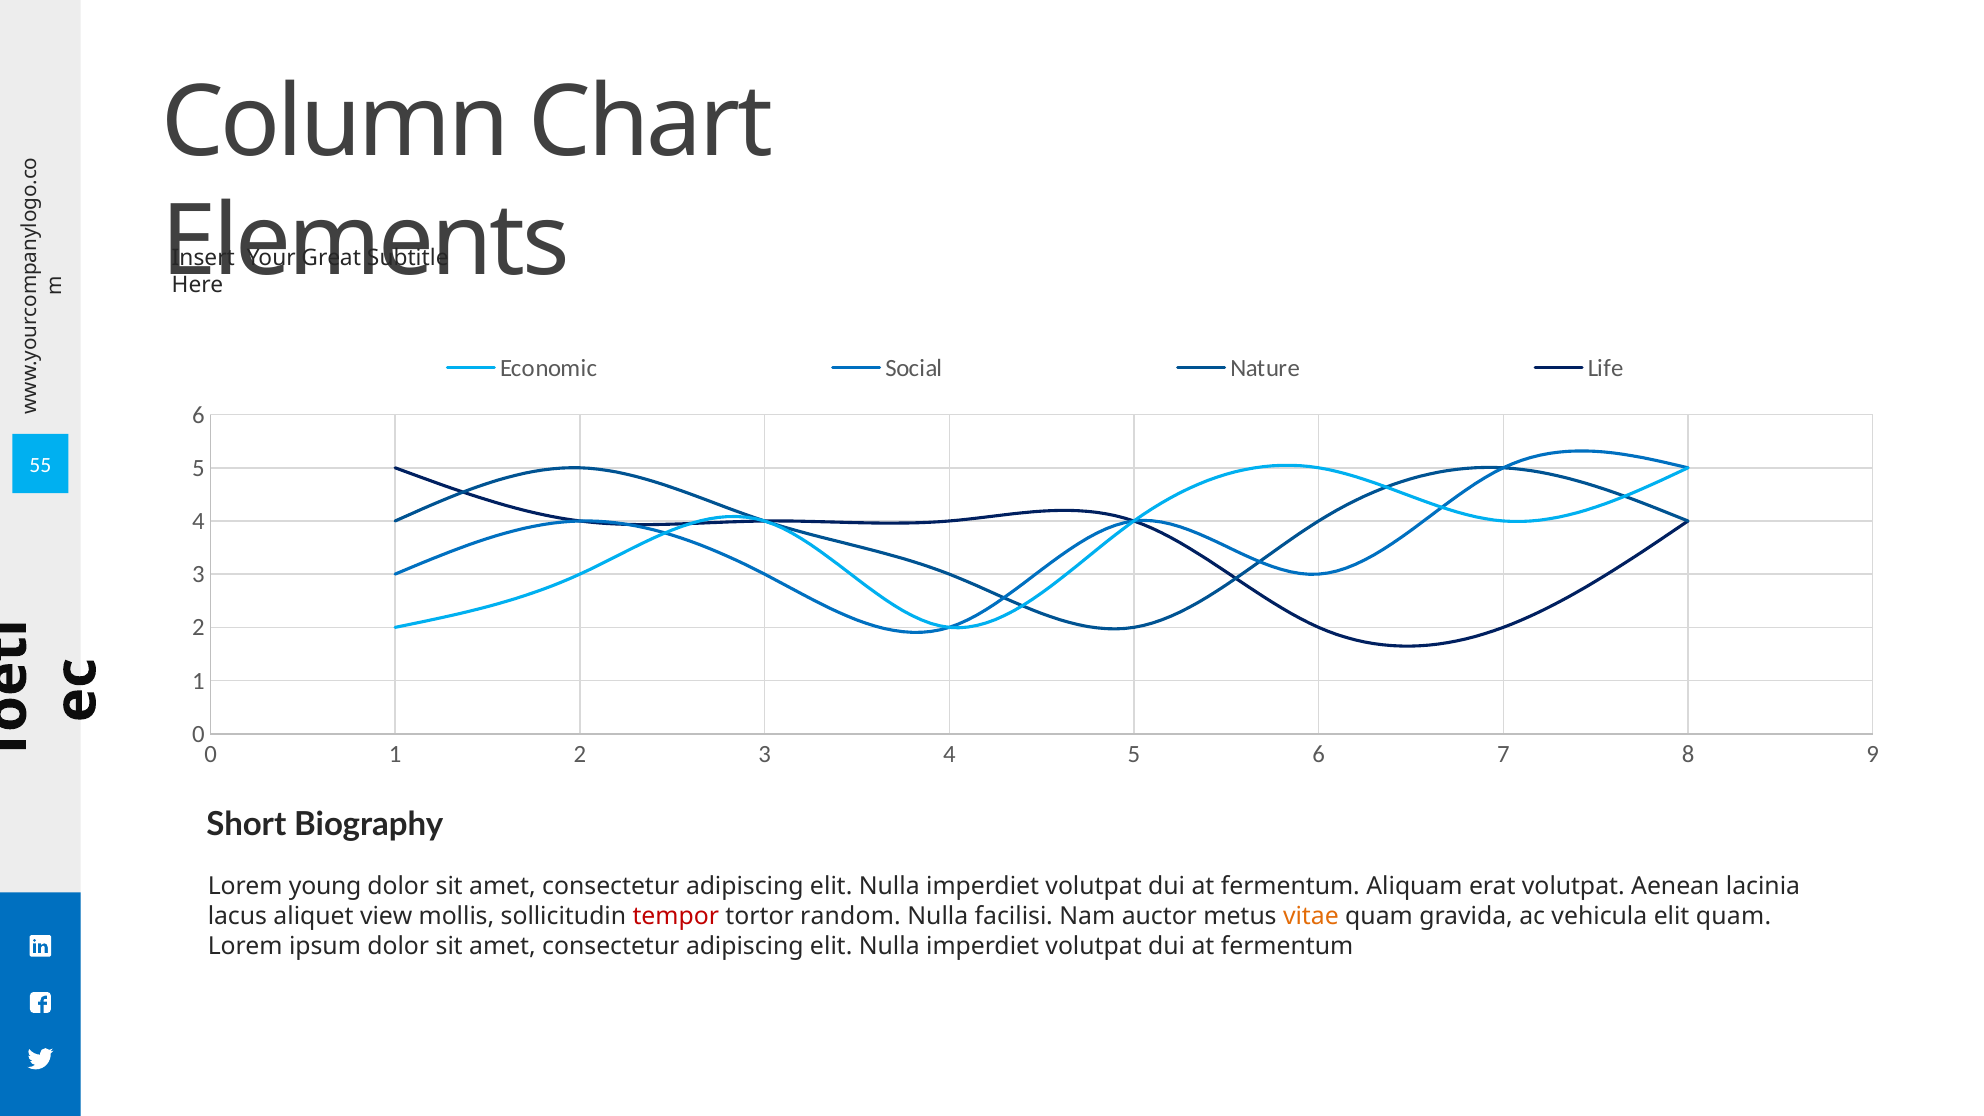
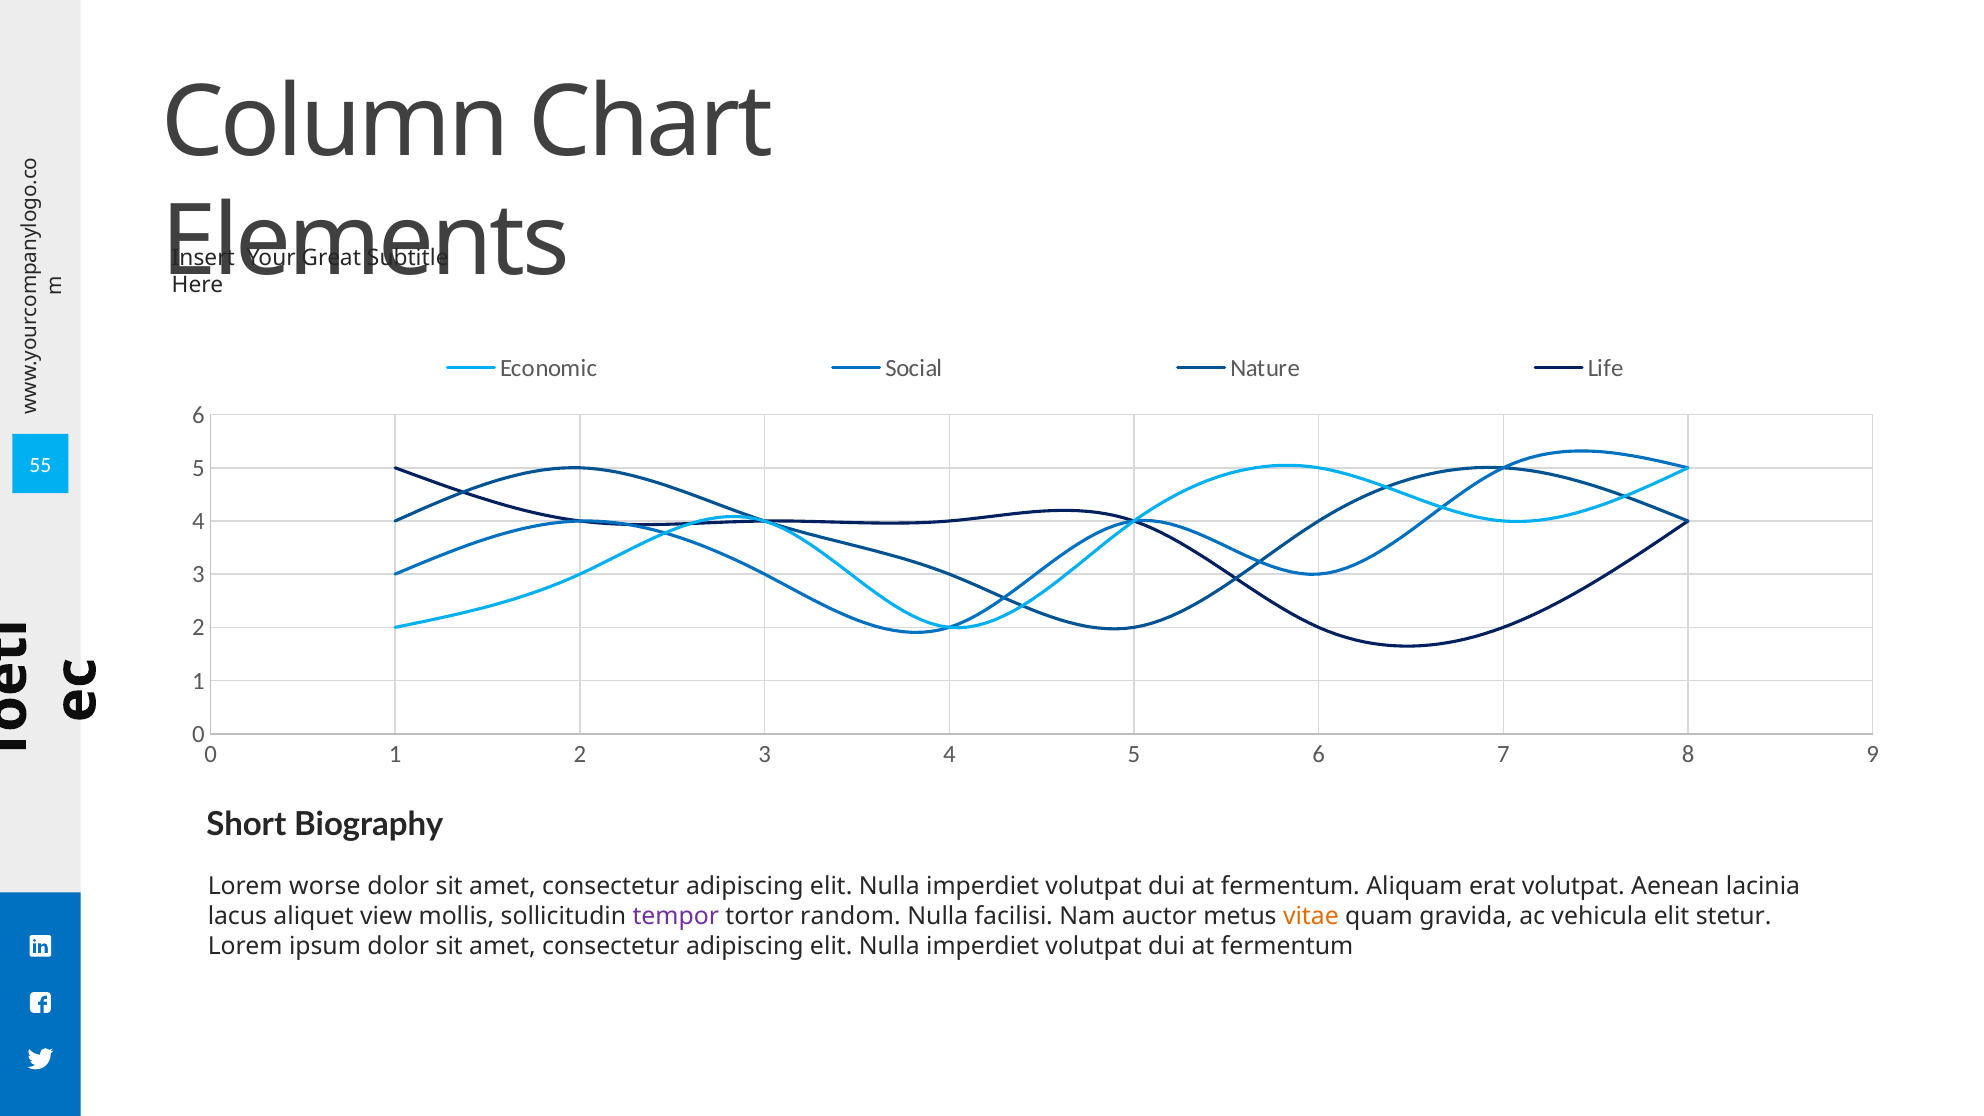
young: young -> worse
tempor colour: red -> purple
elit quam: quam -> stetur
